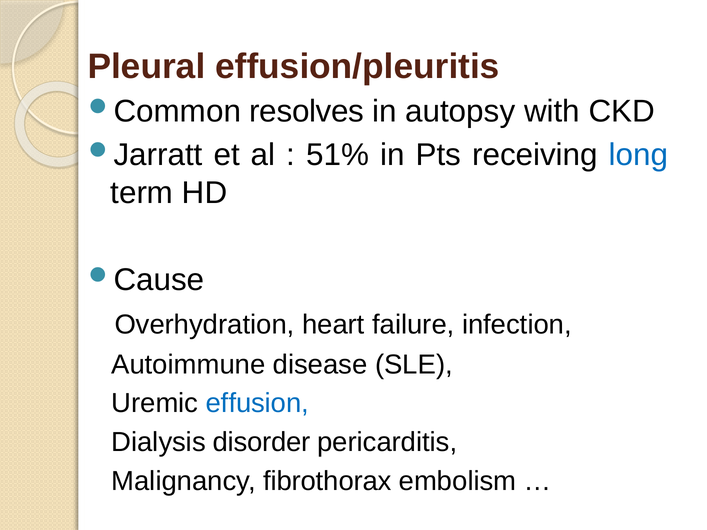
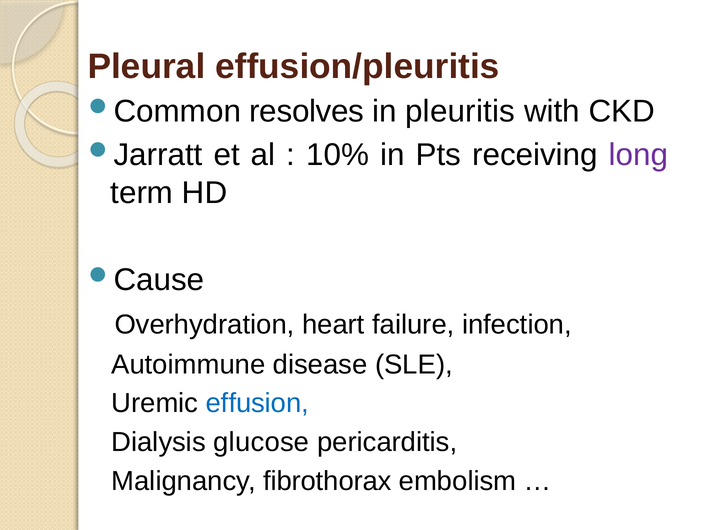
autopsy: autopsy -> pleuritis
51%: 51% -> 10%
long colour: blue -> purple
disorder: disorder -> glucose
